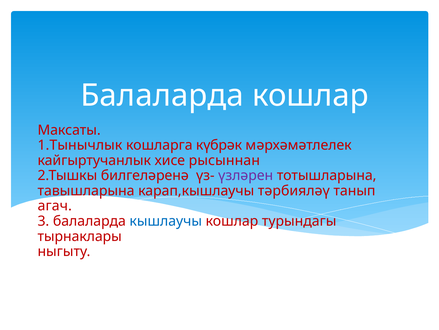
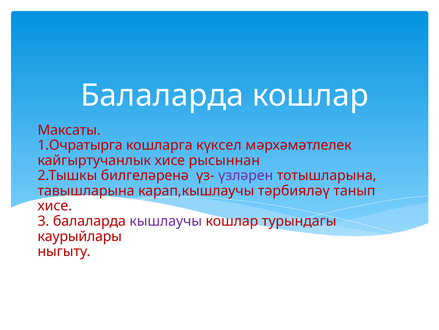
1.Тынычлык: 1.Тынычлык -> 1.Очратырга
күбрәк: күбрәк -> күксел
агач at (55, 206): агач -> хисе
кышлаучы colour: blue -> purple
тырнаклары: тырнаклары -> каурыйлары
